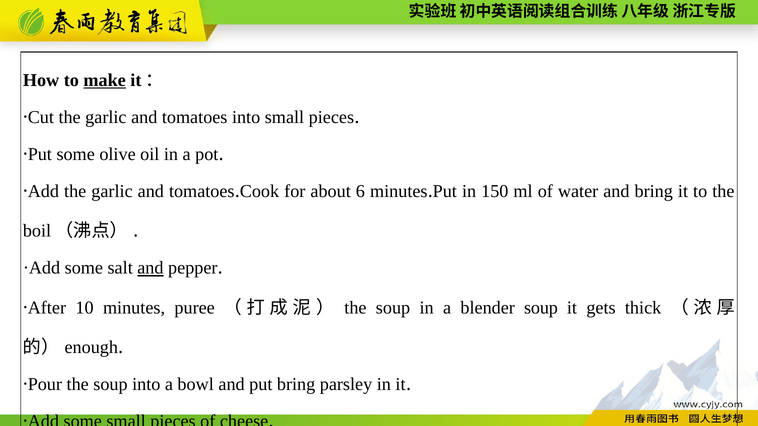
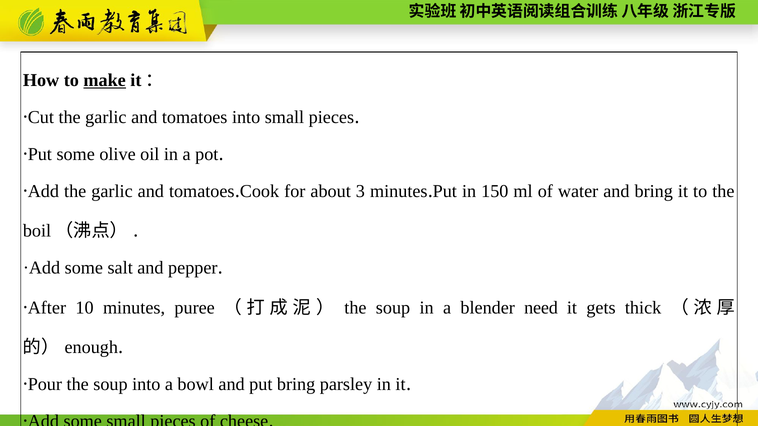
6: 6 -> 3
and at (150, 268) underline: present -> none
blender soup: soup -> need
